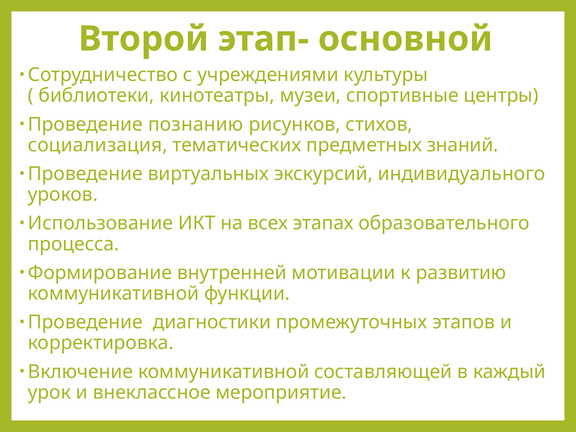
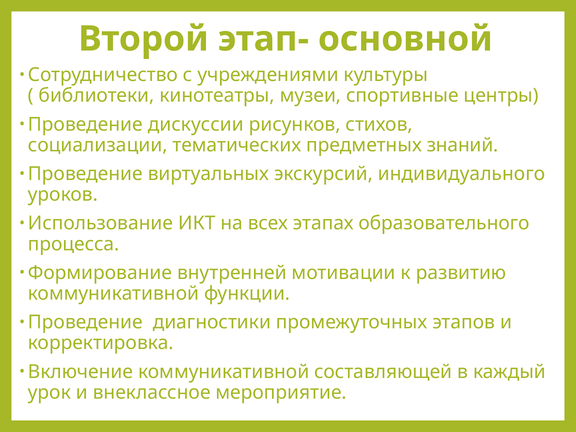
познанию: познанию -> дискуссии
социализация: социализация -> социализации
